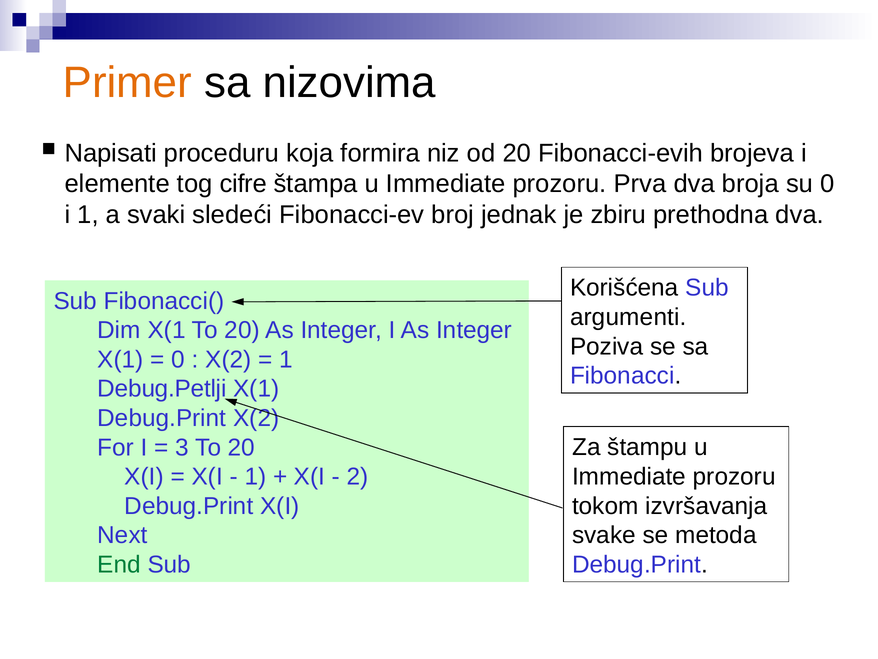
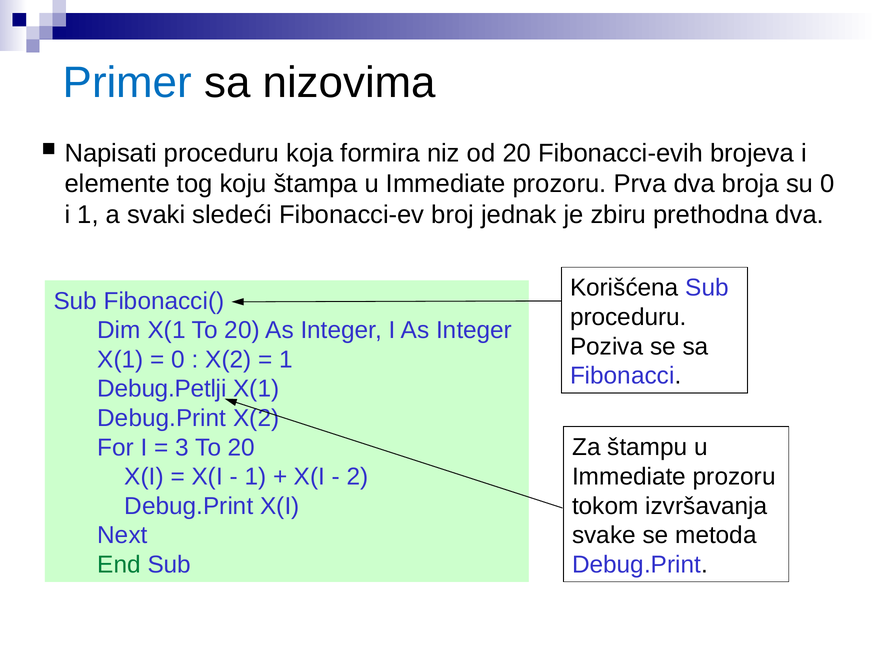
Primer colour: orange -> blue
cifre: cifre -> koju
argumenti at (628, 317): argumenti -> proceduru
